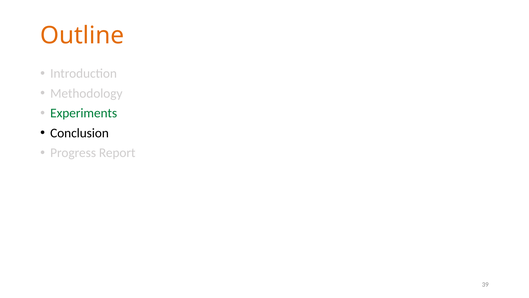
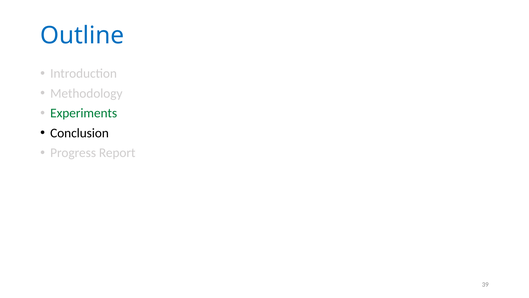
Outline colour: orange -> blue
